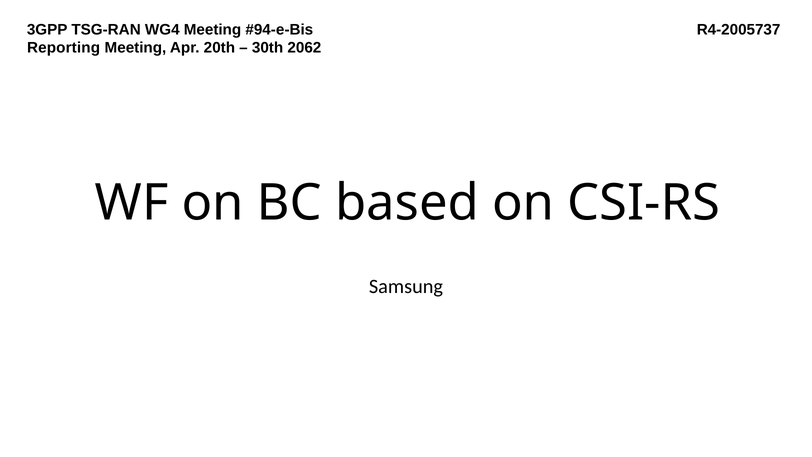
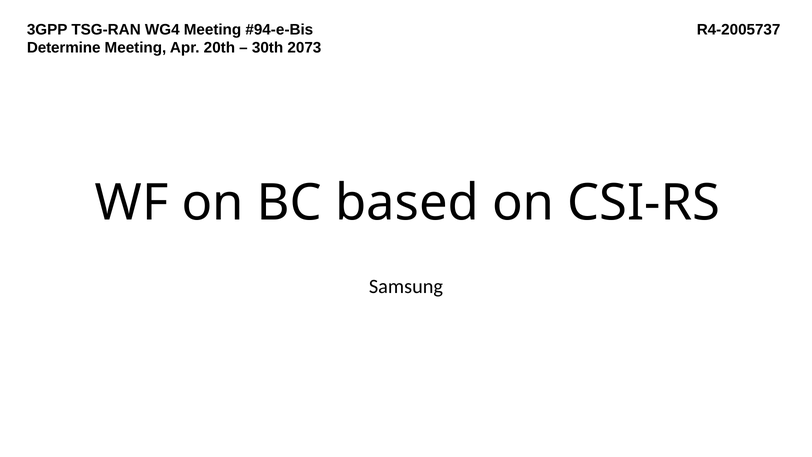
Reporting: Reporting -> Determine
2062: 2062 -> 2073
